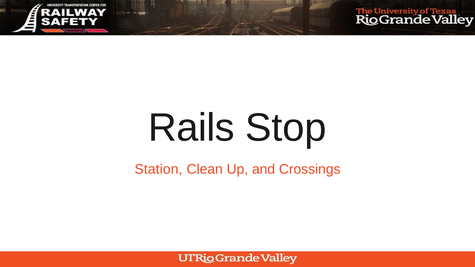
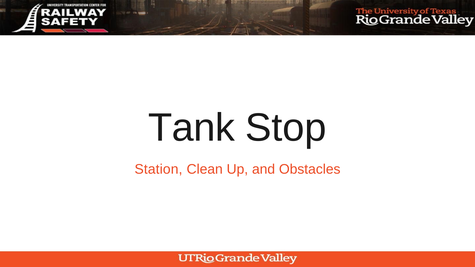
Rails: Rails -> Tank
Crossings: Crossings -> Obstacles
